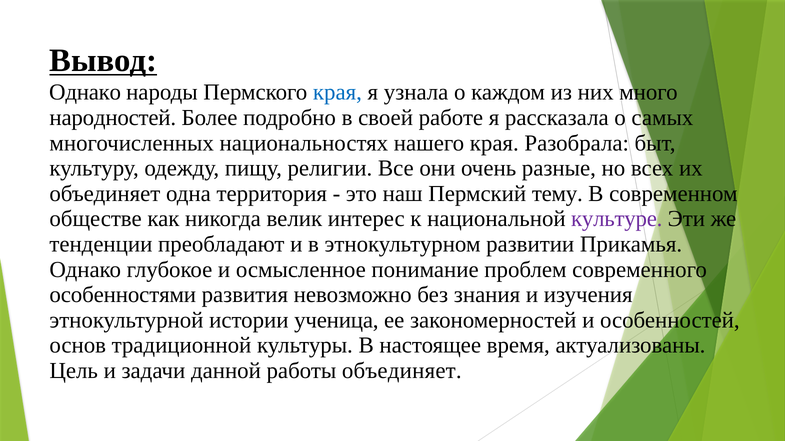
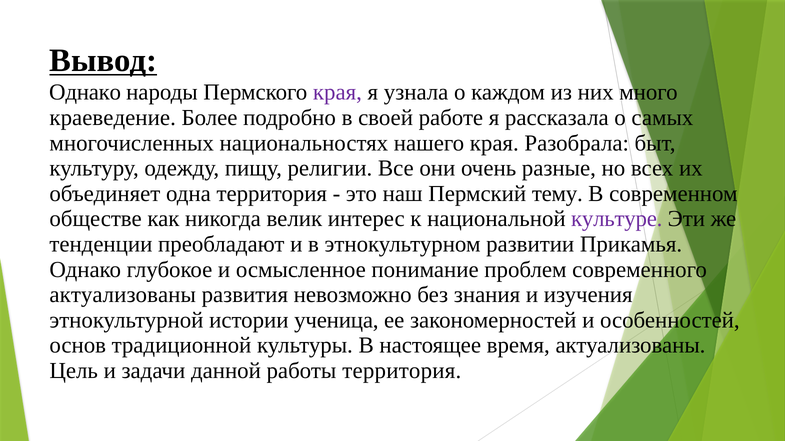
края at (337, 93) colour: blue -> purple
народностей: народностей -> краеведение
особенностями at (123, 295): особенностями -> актуализованы
работы объединяет: объединяет -> территория
